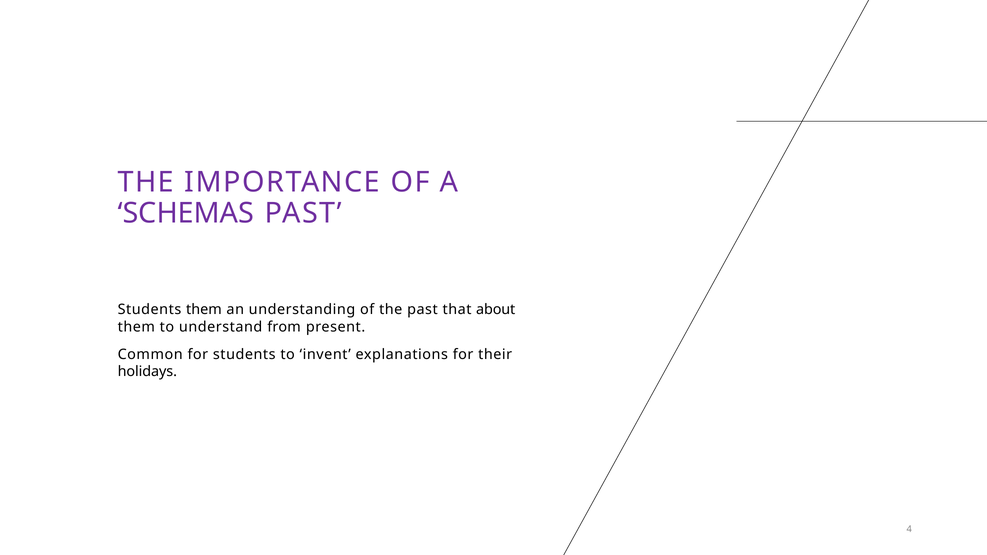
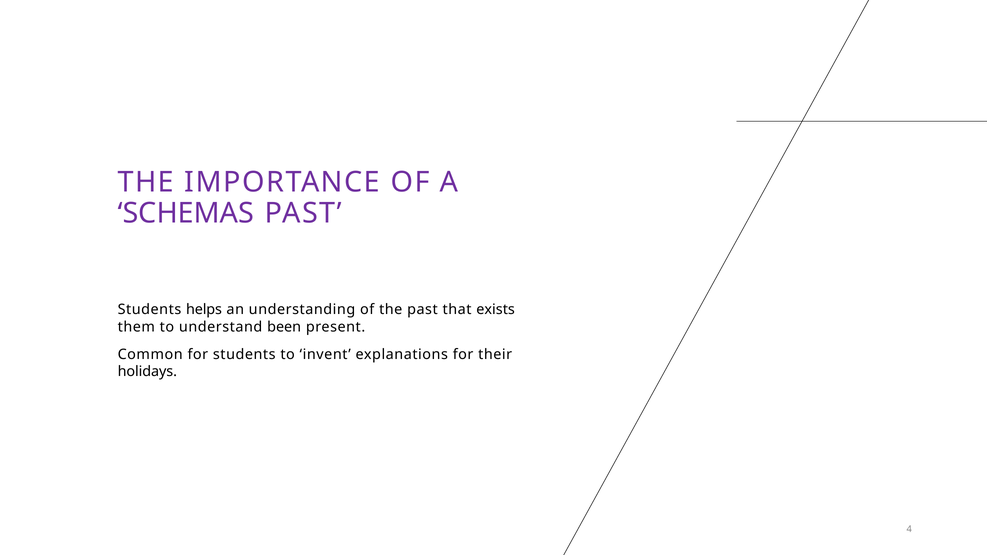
Students them: them -> helps
about: about -> exists
from: from -> been
